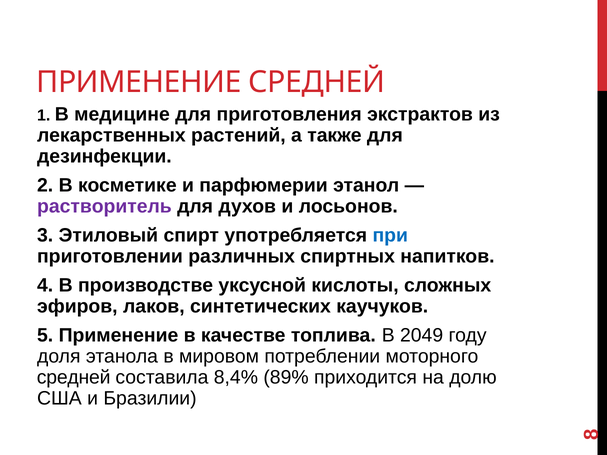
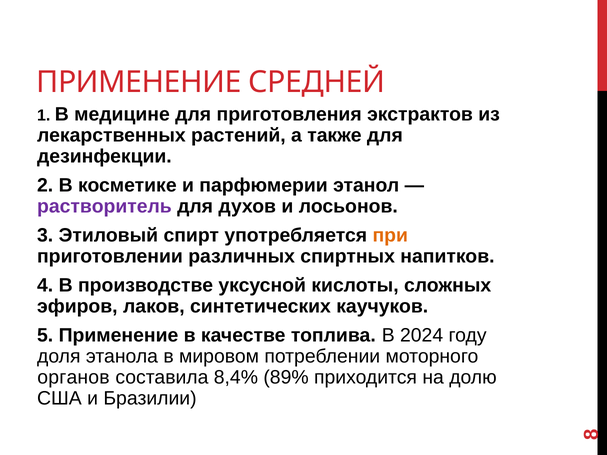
при colour: blue -> orange
2049: 2049 -> 2024
средней at (74, 378): средней -> органов
